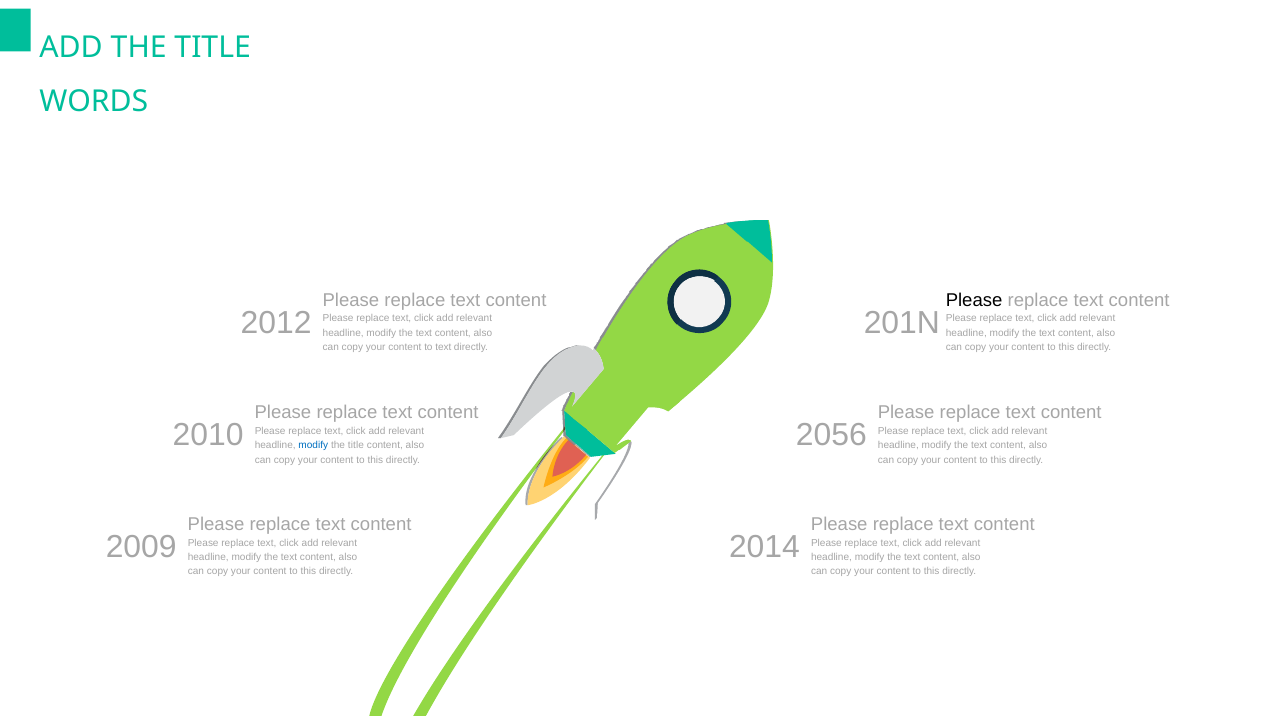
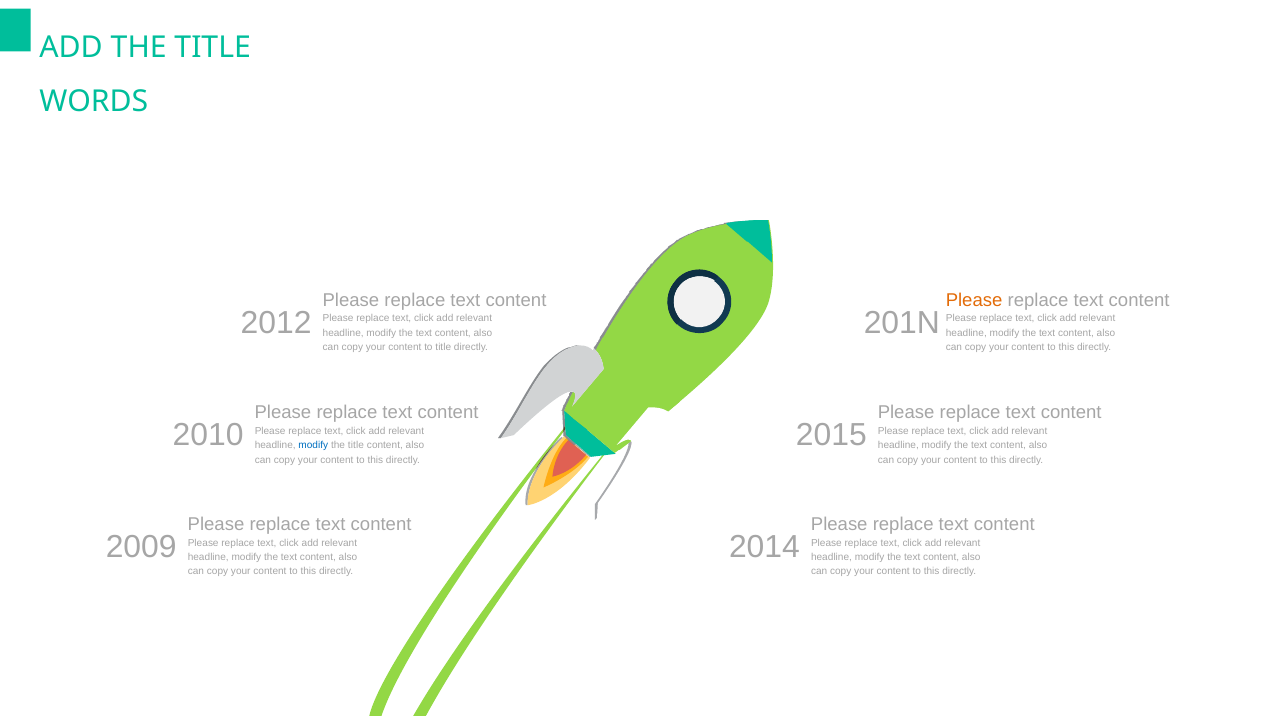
Please at (974, 300) colour: black -> orange
to text: text -> title
2056: 2056 -> 2015
